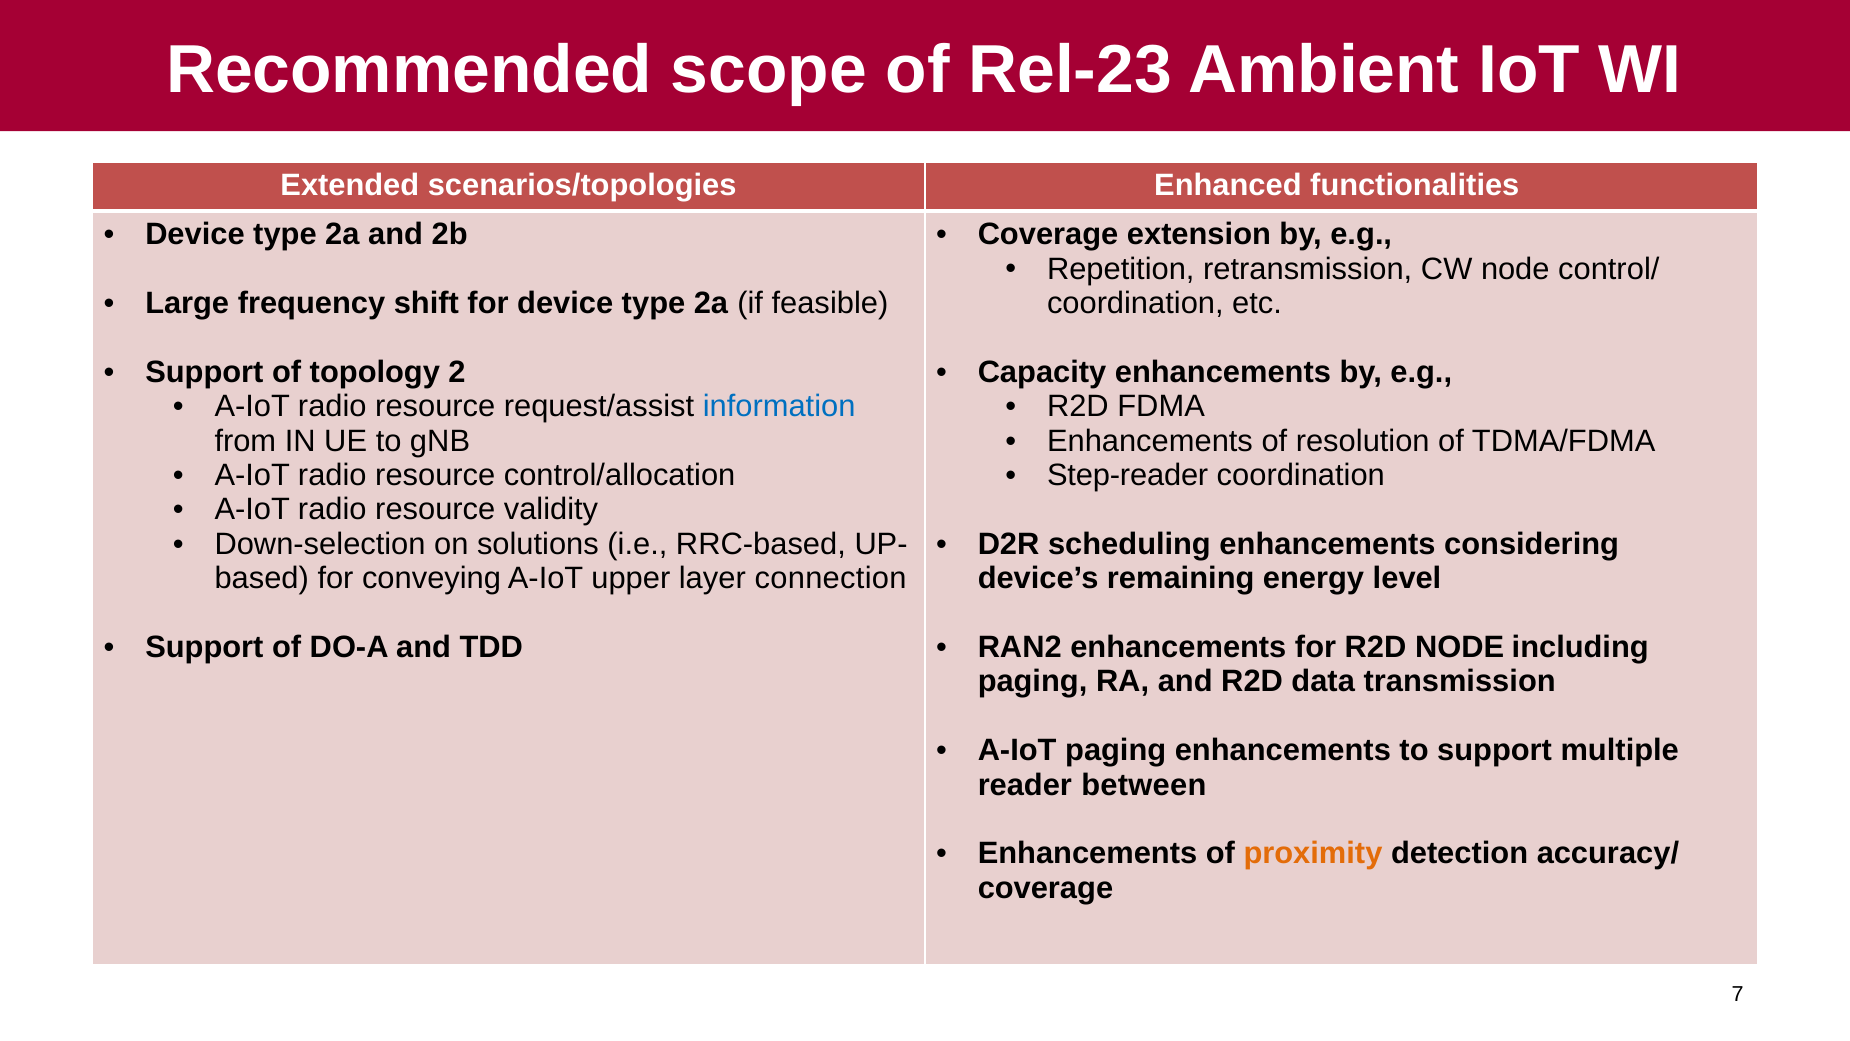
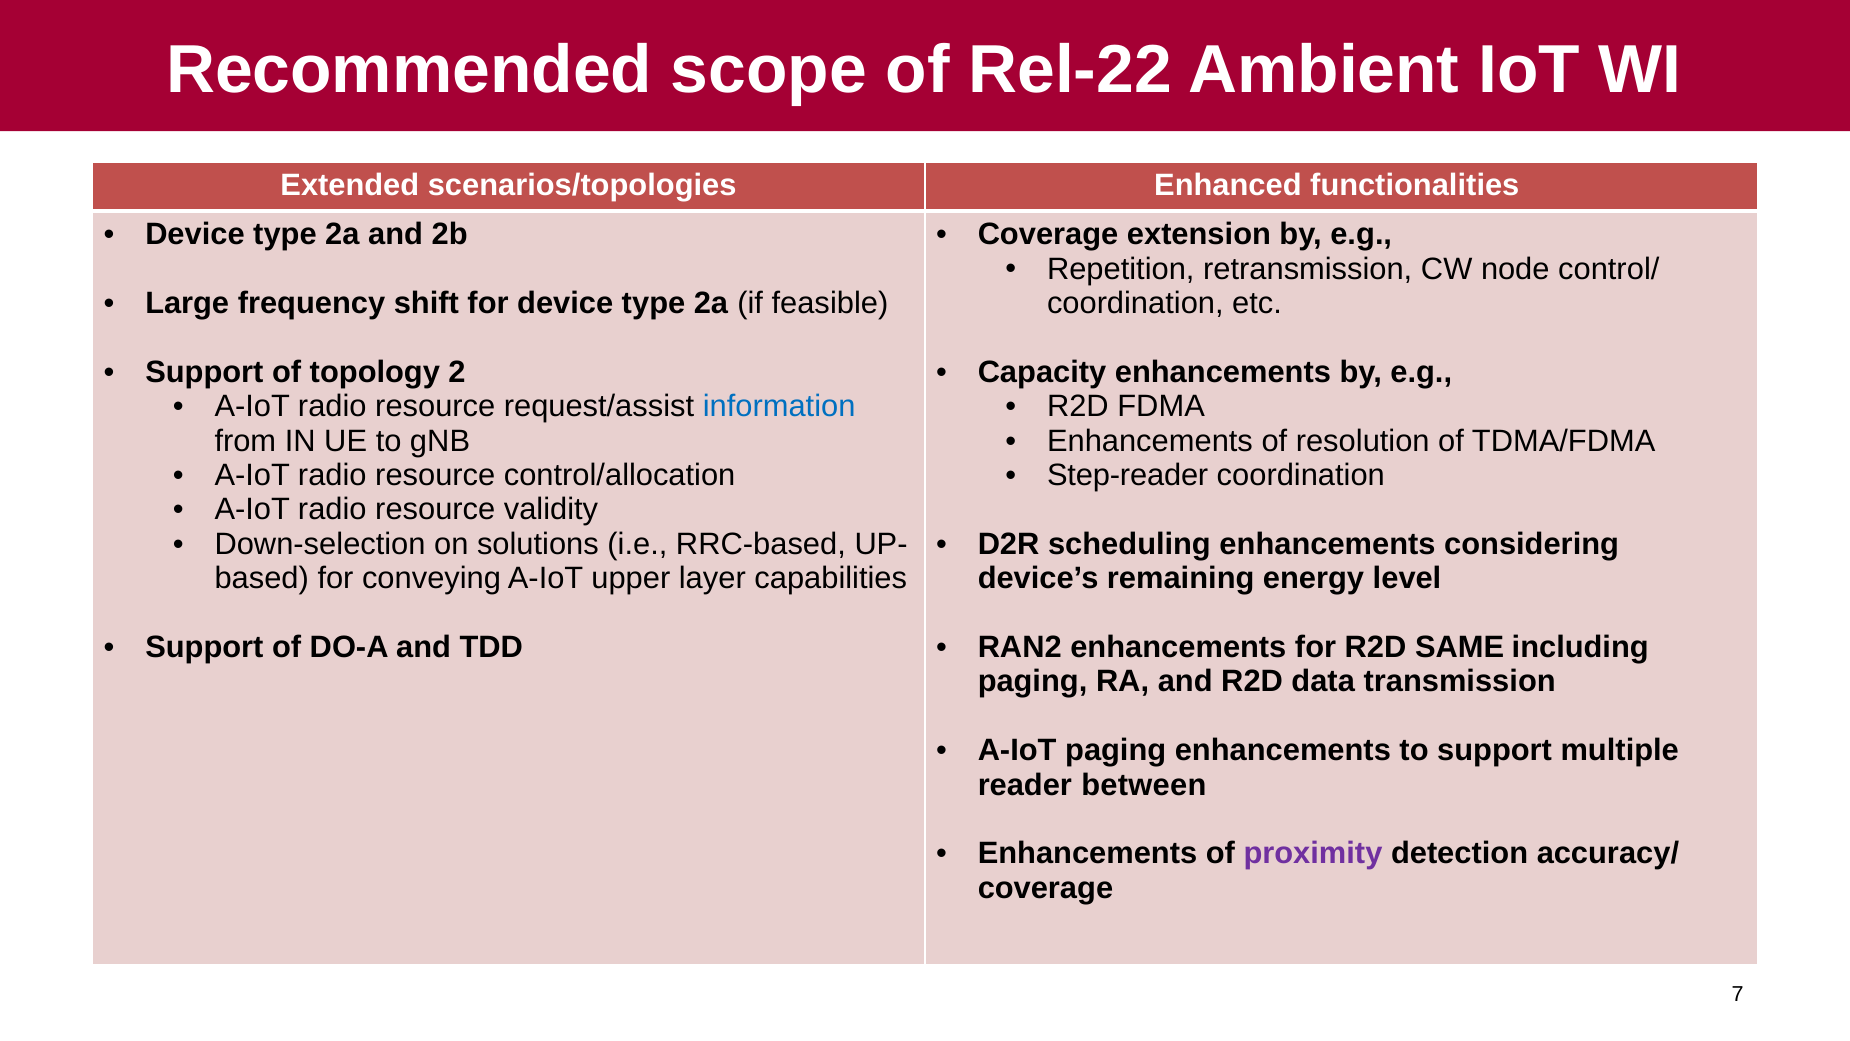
Rel-23: Rel-23 -> Rel-22
connection: connection -> capabilities
R2D NODE: NODE -> SAME
proximity colour: orange -> purple
